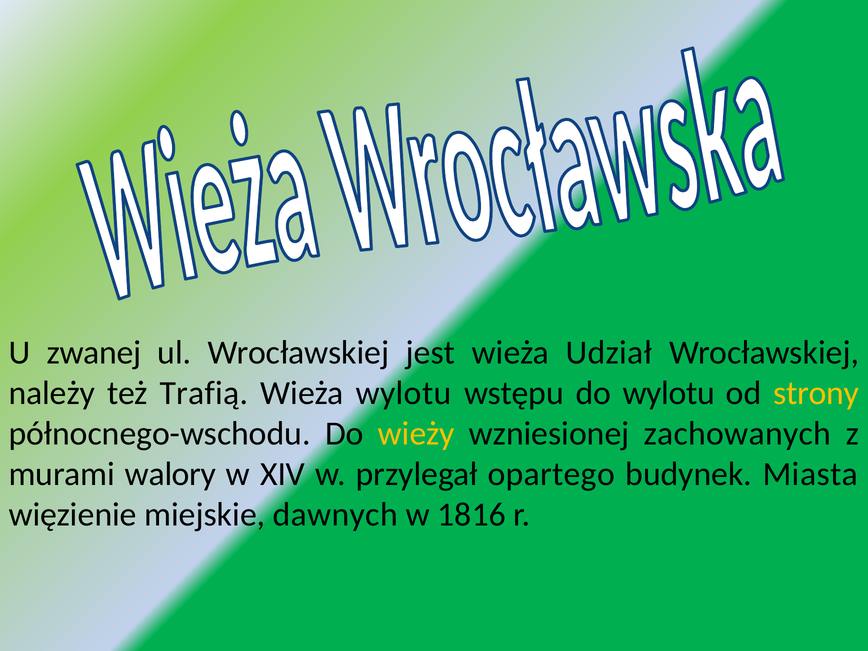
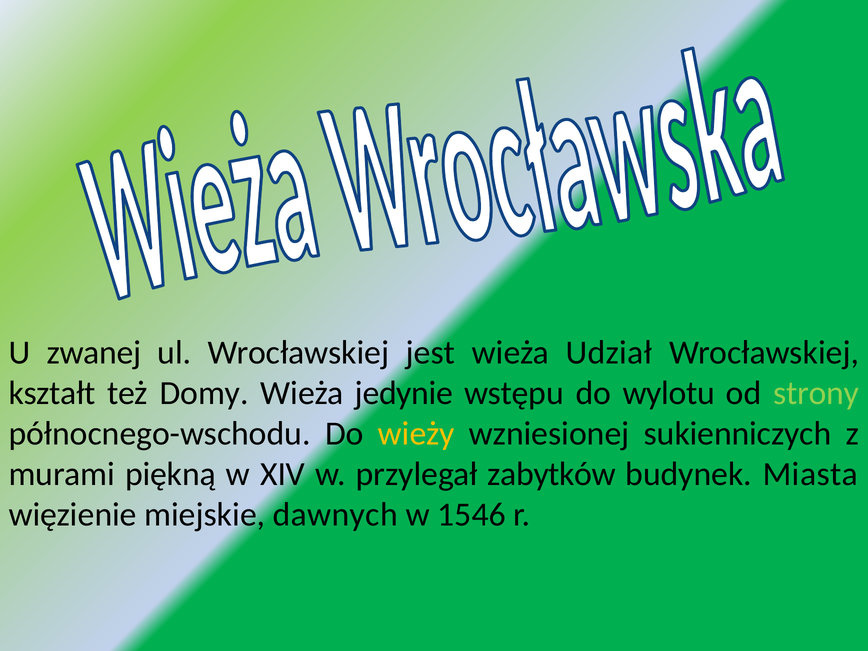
należy: należy -> kształt
Trafią: Trafią -> Domy
Wieża wylotu: wylotu -> jedynie
strony colour: yellow -> light green
zachowanych: zachowanych -> sukienniczych
walory: walory -> piękną
opartego: opartego -> zabytków
1816: 1816 -> 1546
